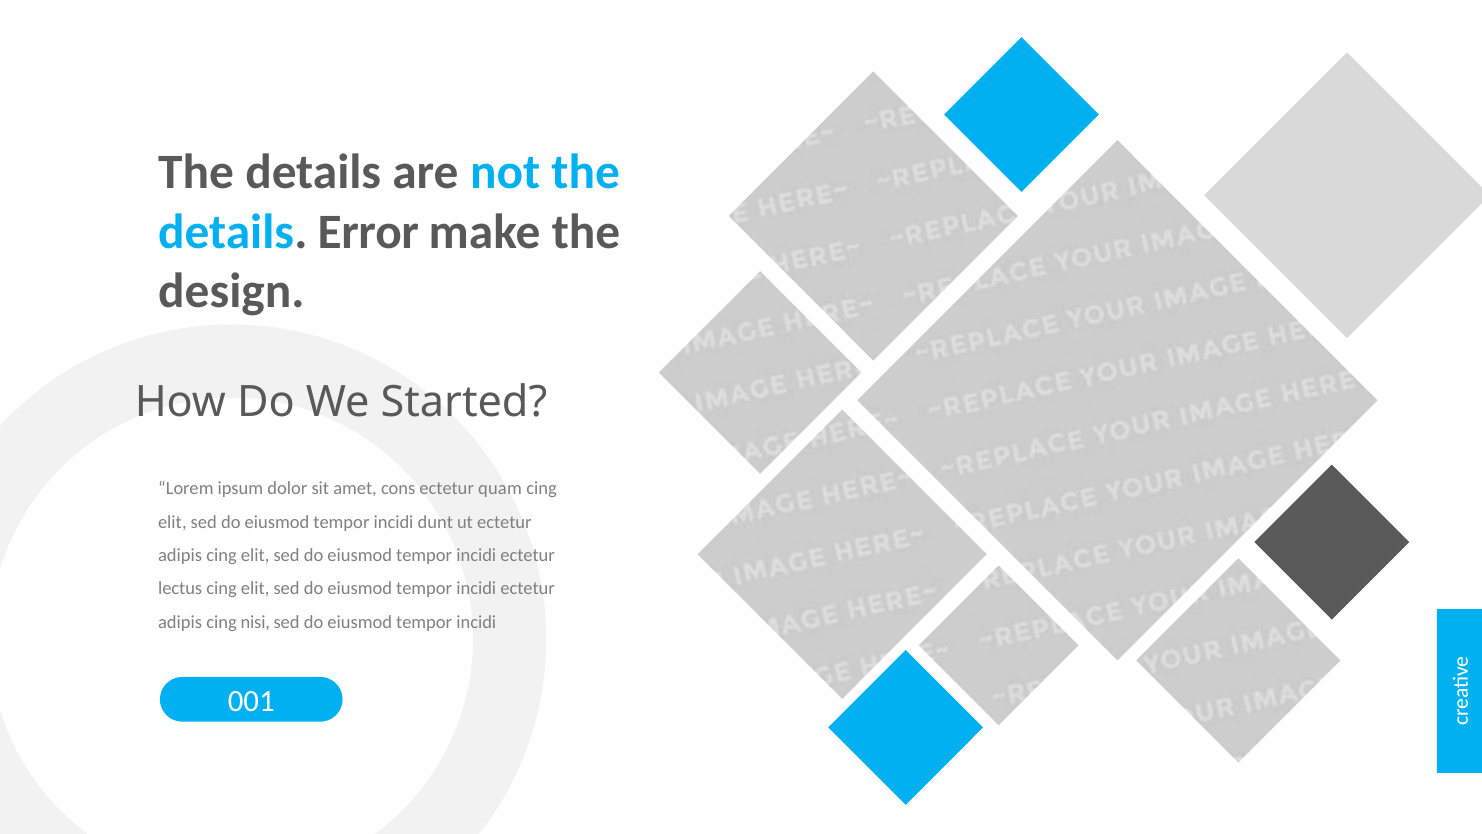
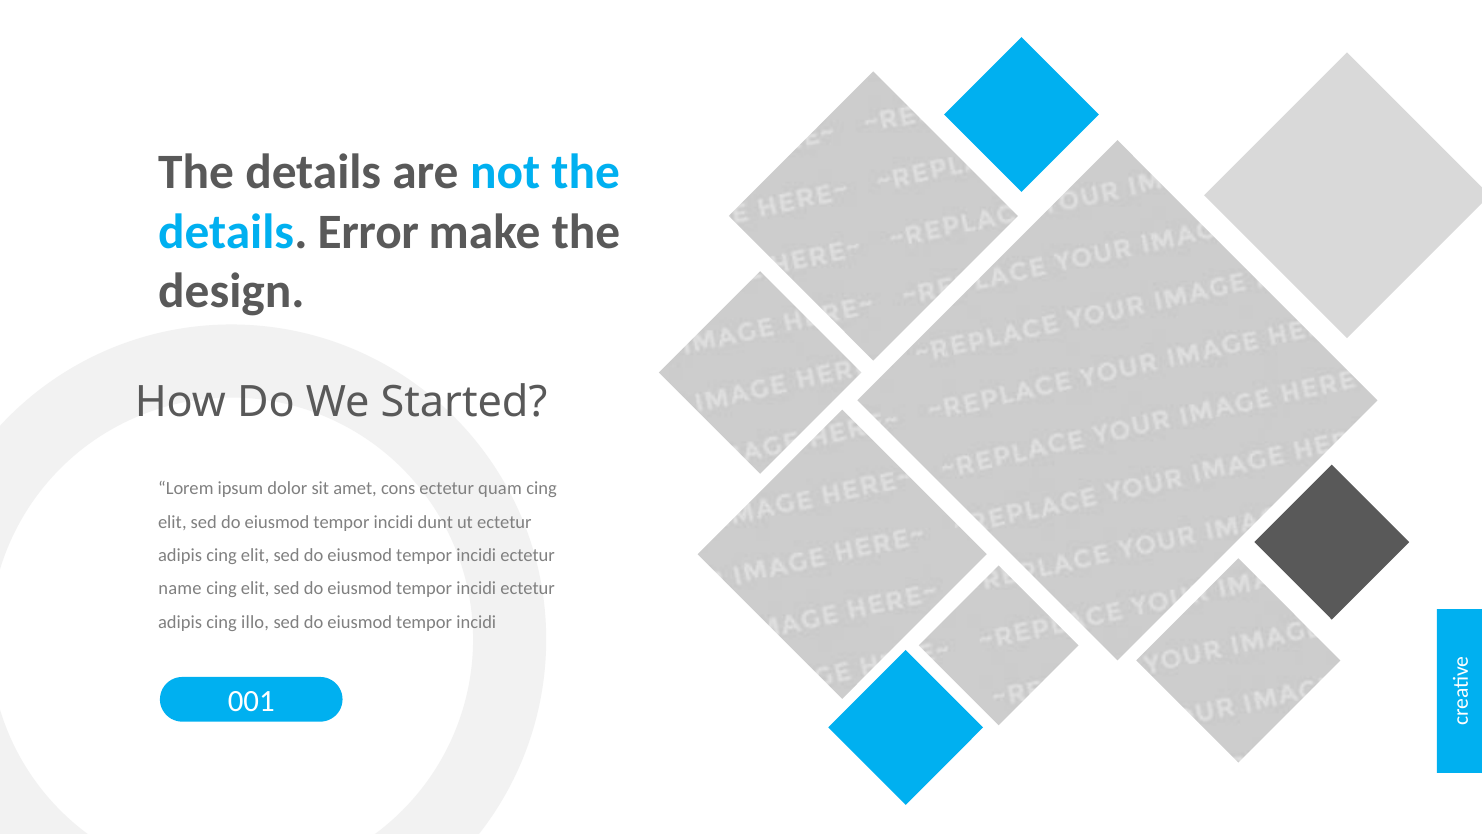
lectus: lectus -> name
nisi: nisi -> illo
